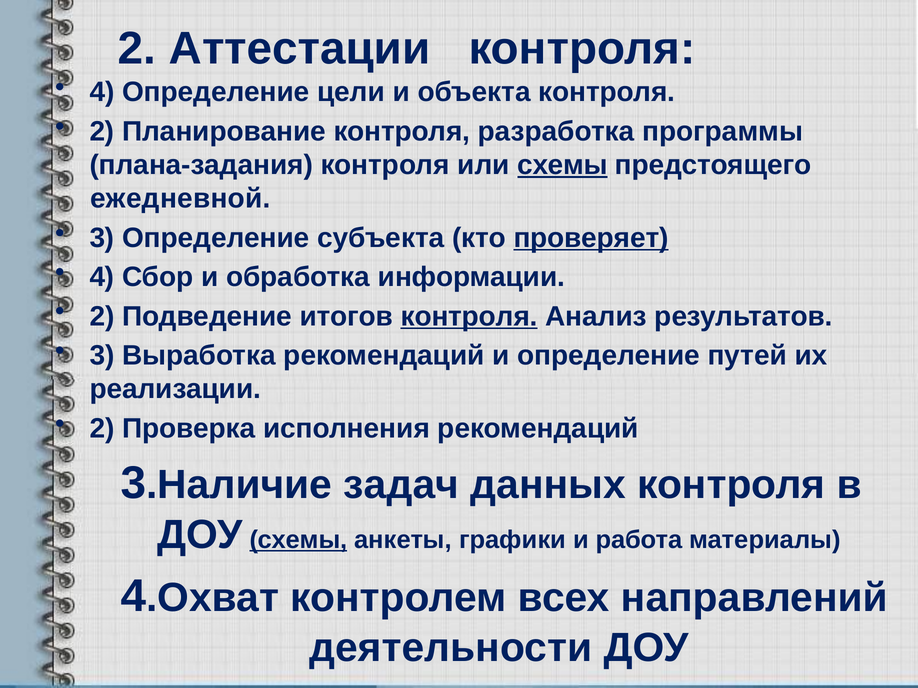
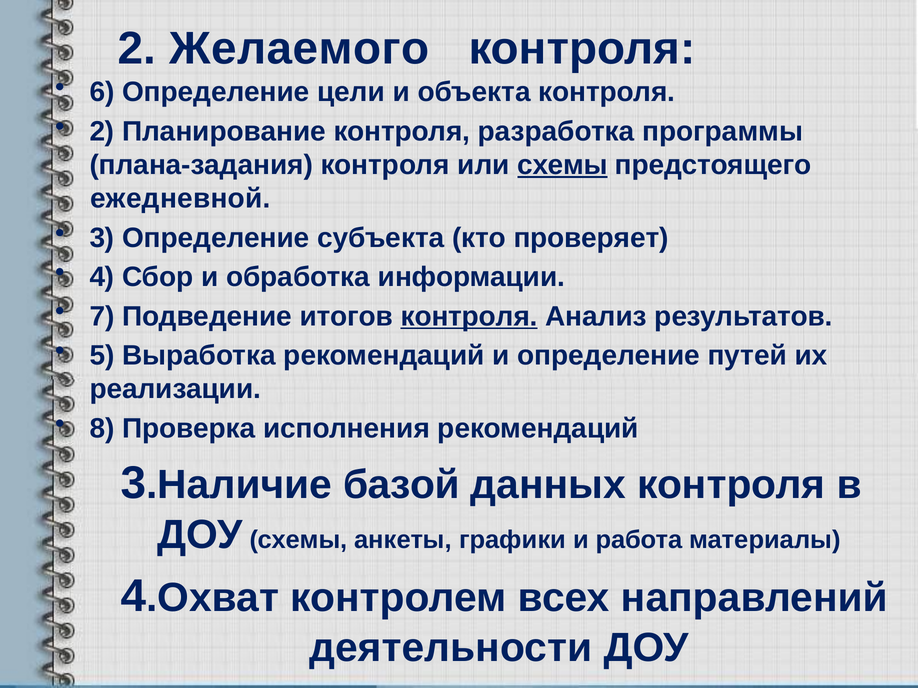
Аттестации: Аттестации -> Желаемого
4 at (102, 92): 4 -> 6
проверяет underline: present -> none
2 at (102, 317): 2 -> 7
3 at (102, 356): 3 -> 5
2 at (102, 429): 2 -> 8
задач: задач -> базой
схемы at (298, 540) underline: present -> none
